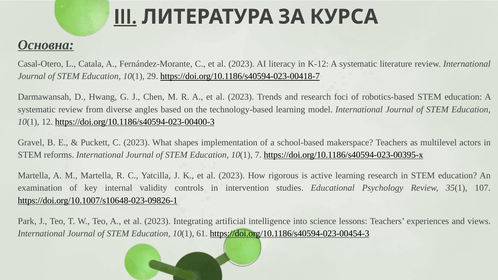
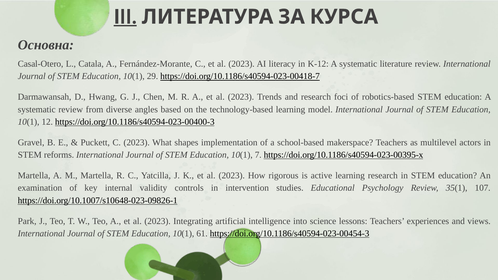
Основна underline: present -> none
